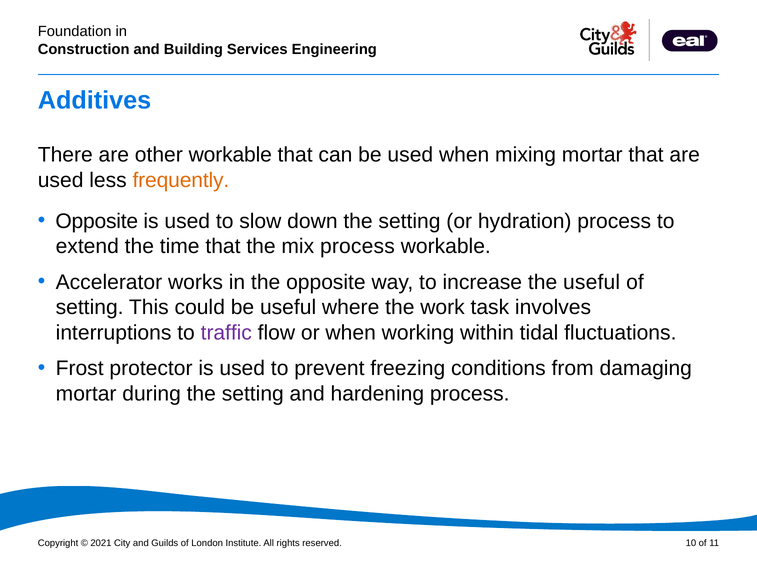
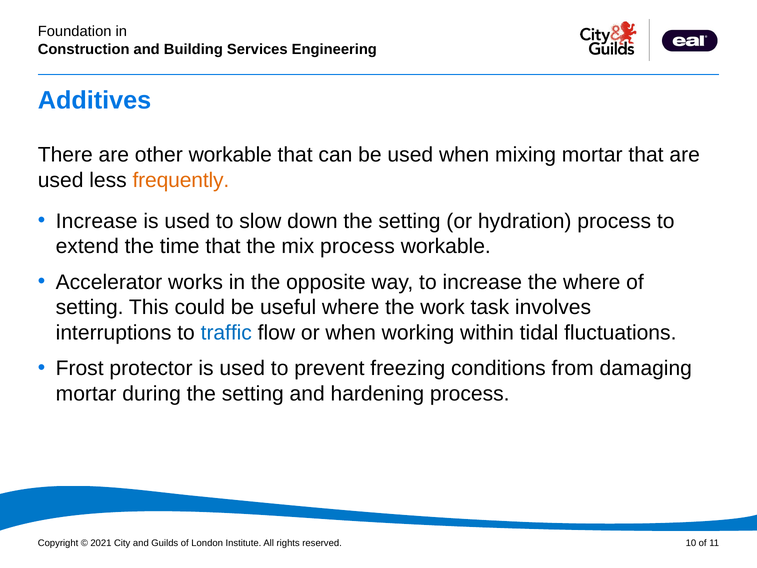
Opposite at (97, 221): Opposite -> Increase
the useful: useful -> where
traffic colour: purple -> blue
